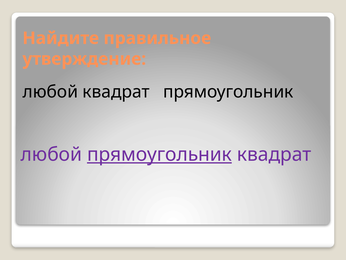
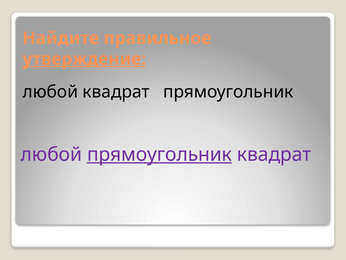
утверждение underline: none -> present
